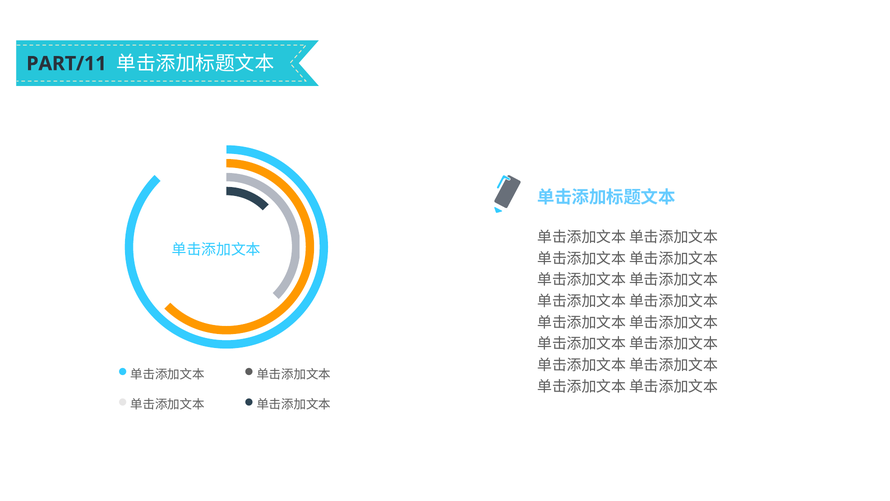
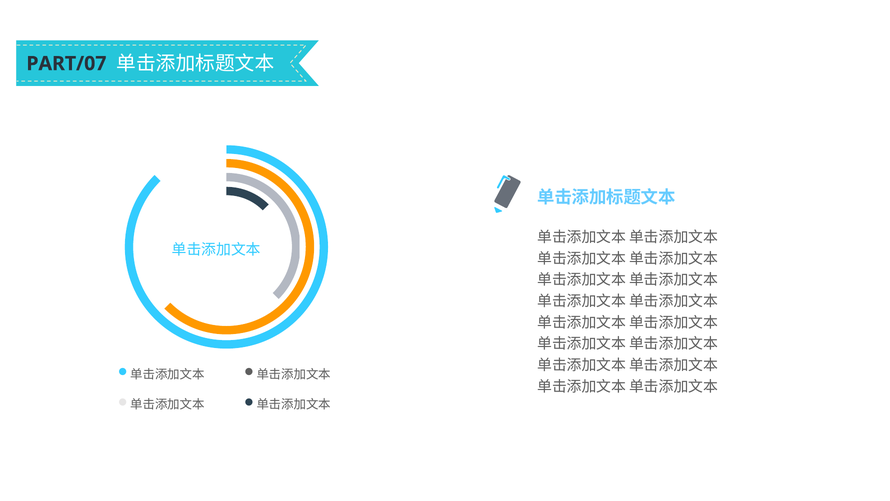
PART/11: PART/11 -> PART/07
